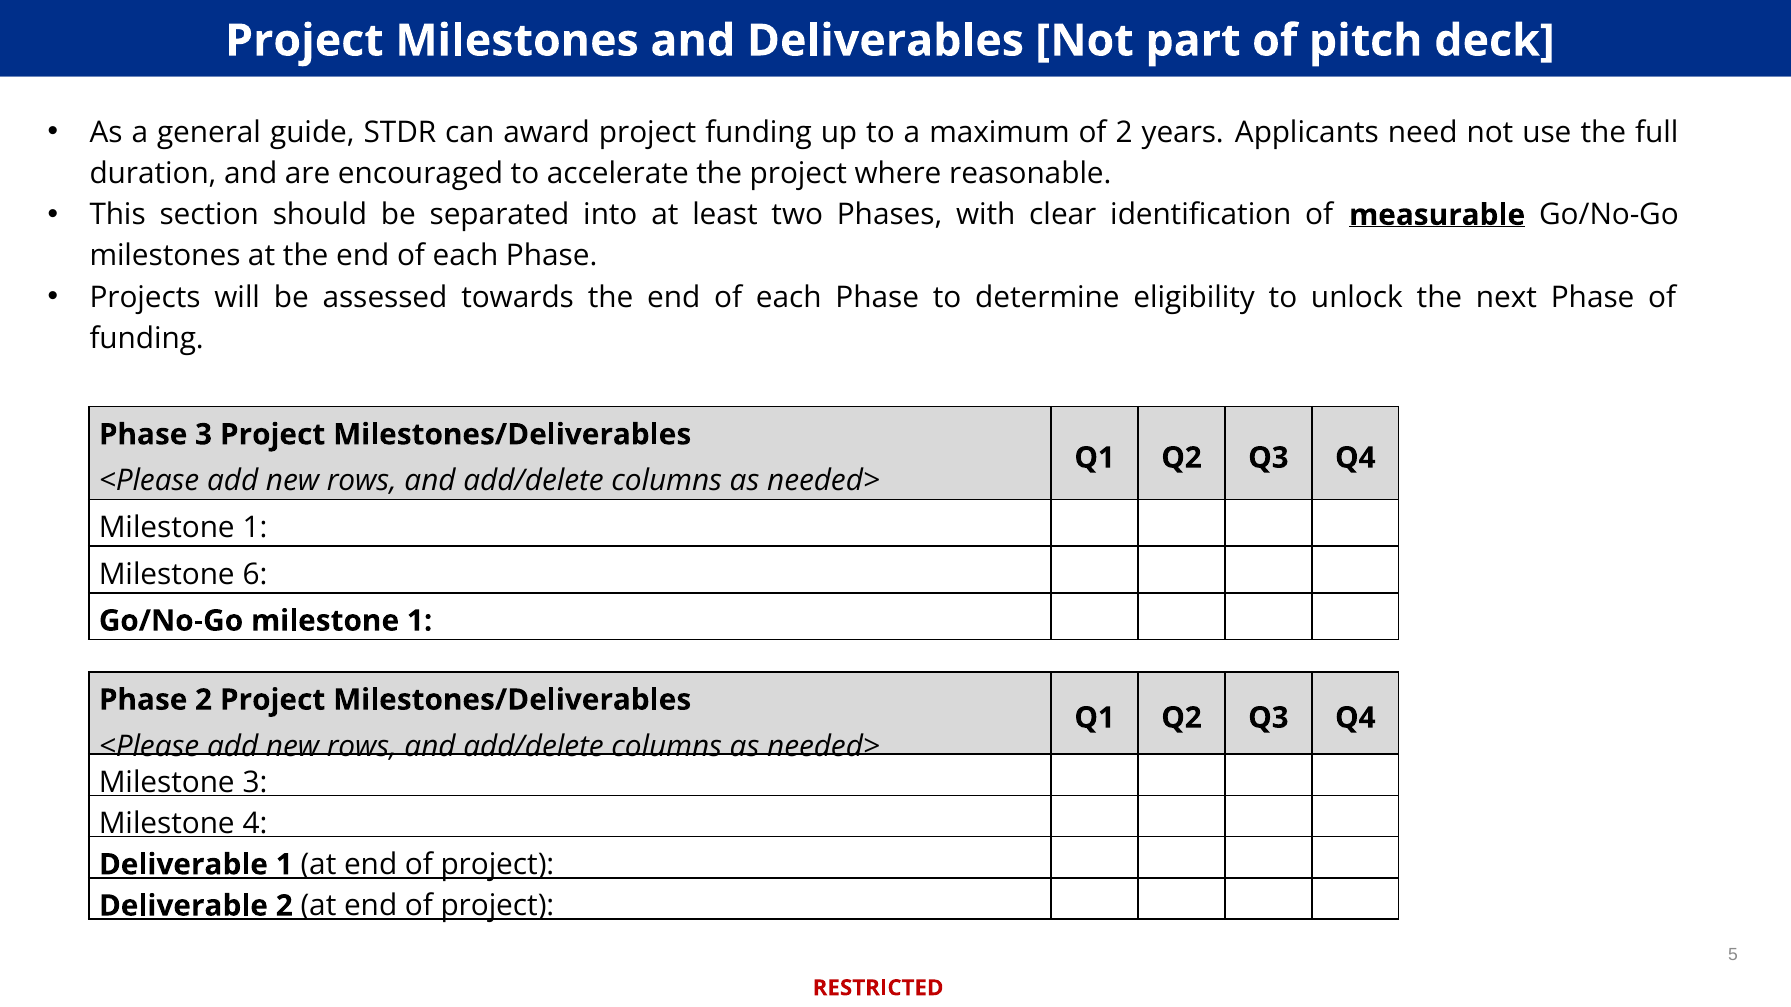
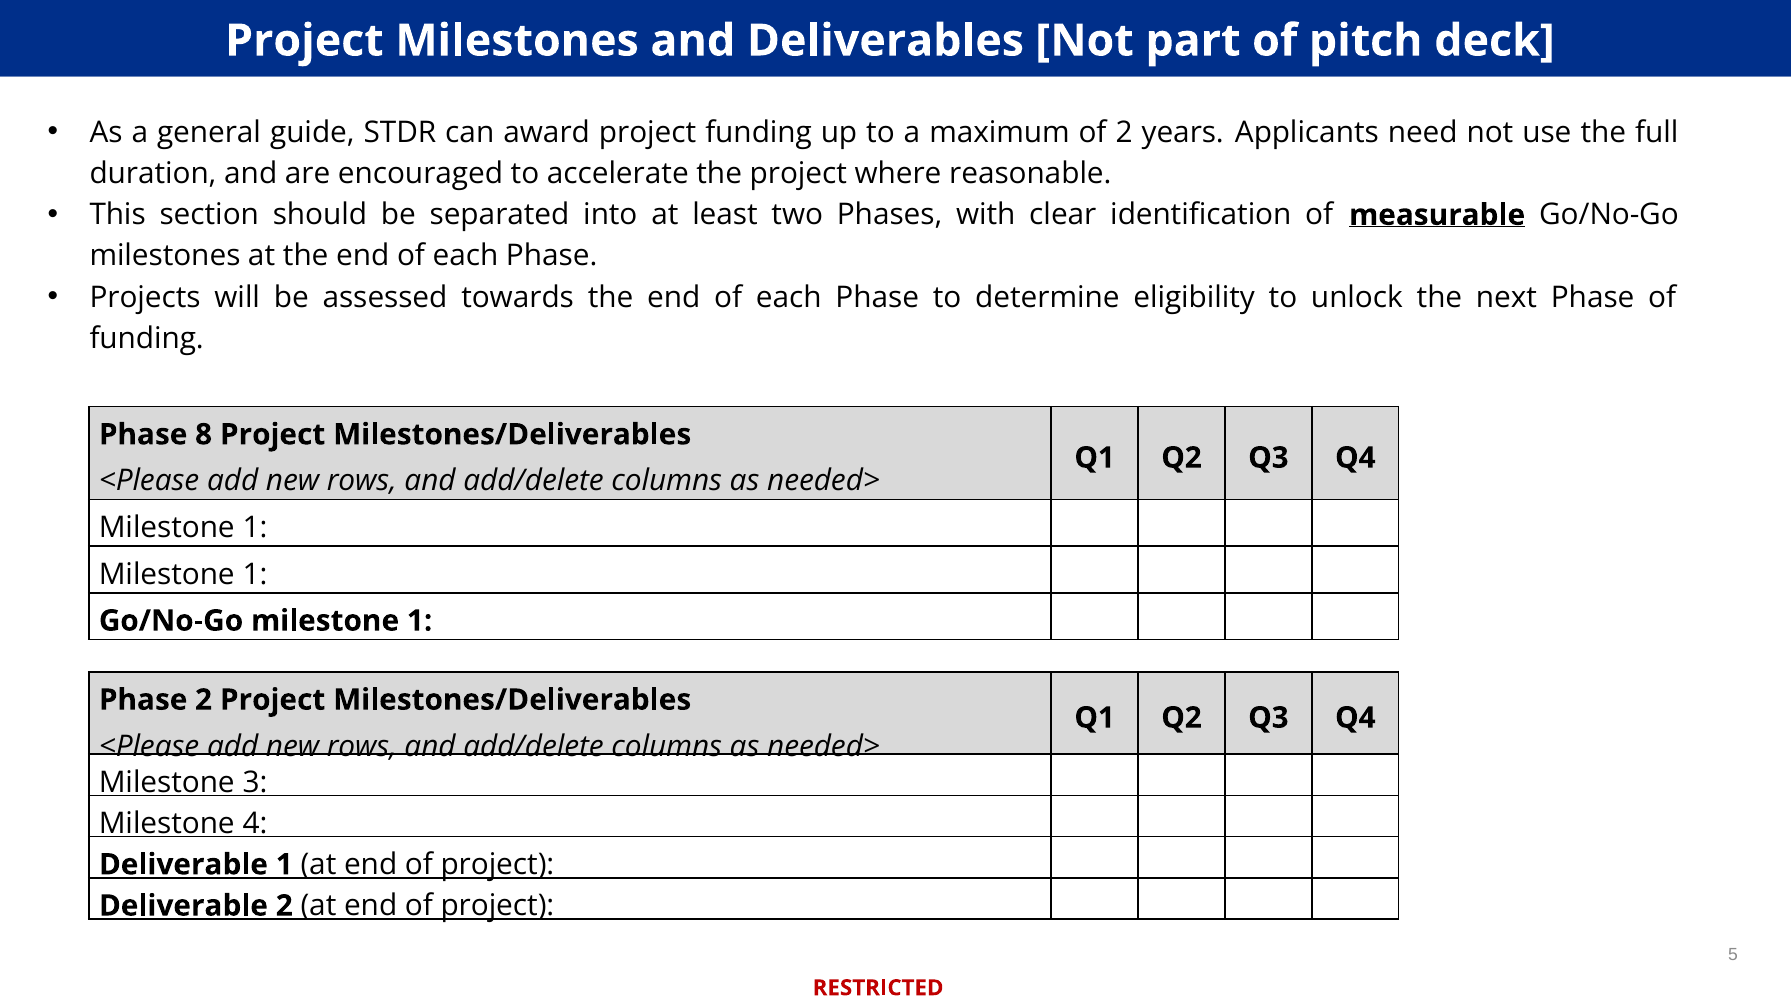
Phase 3: 3 -> 8
6 at (255, 574): 6 -> 1
